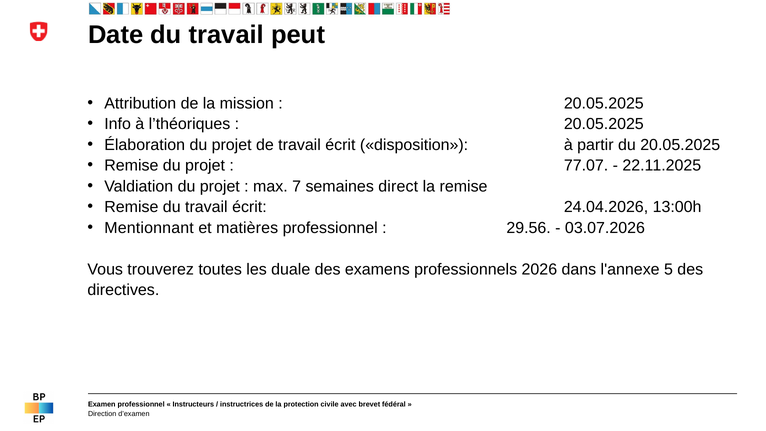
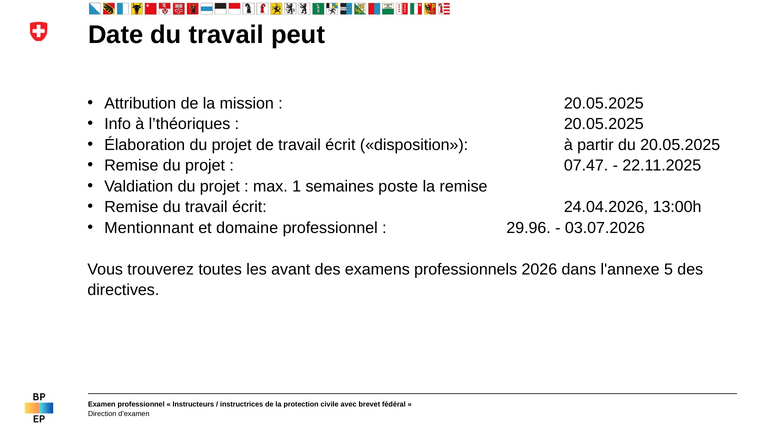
77.07: 77.07 -> 07.47
7: 7 -> 1
direct: direct -> poste
matières: matières -> domaine
29.56: 29.56 -> 29.96
duale: duale -> avant
